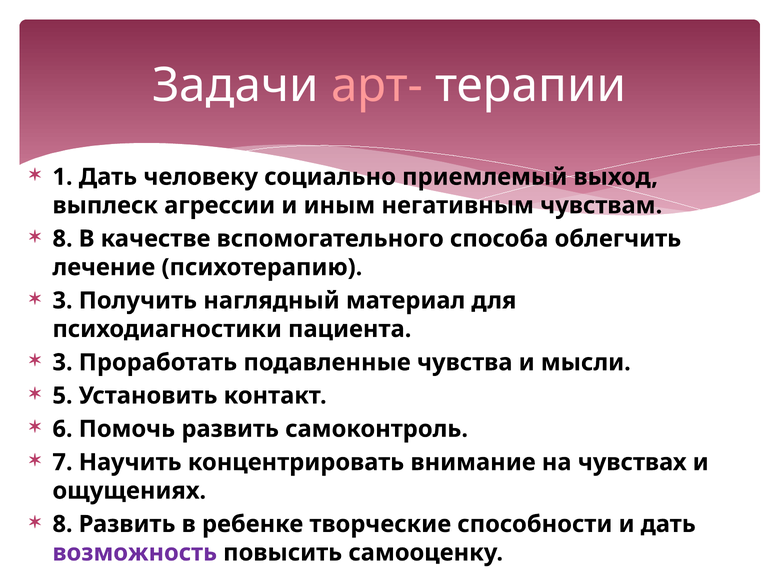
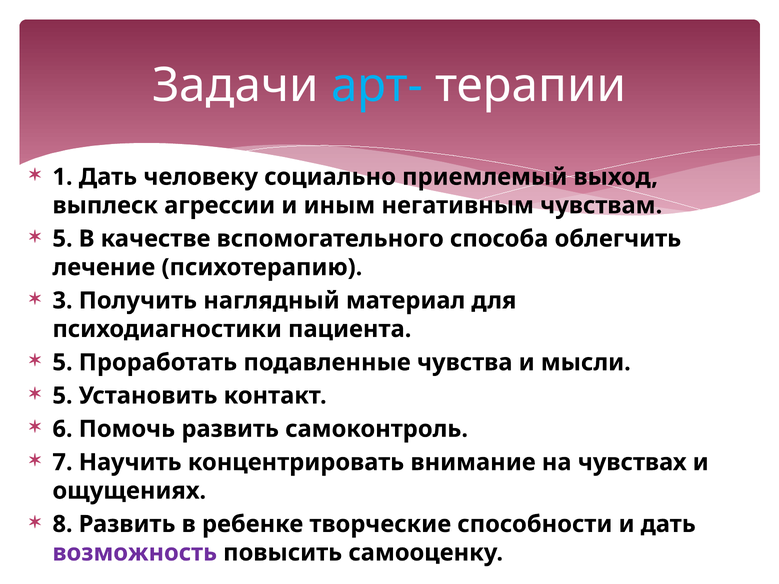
арт- colour: pink -> light blue
8 at (63, 239): 8 -> 5
3 at (63, 363): 3 -> 5
